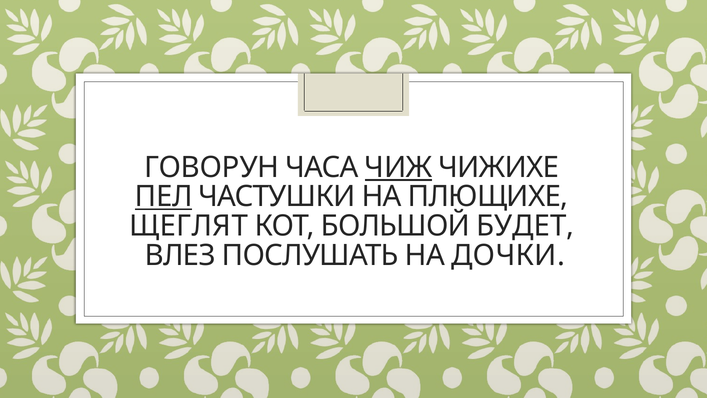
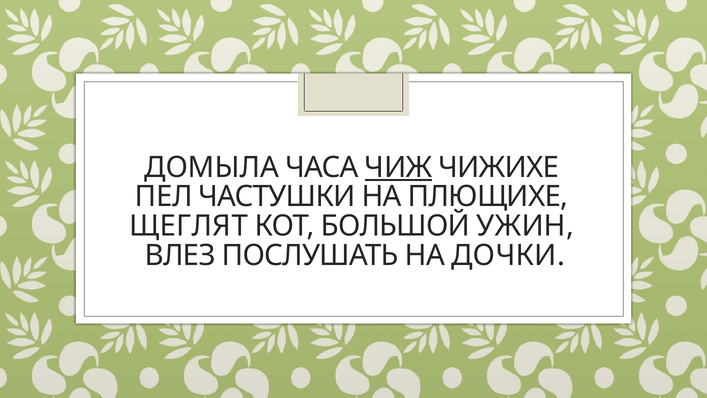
ГОВОРУН: ГОВОРУН -> ДОМЫЛА
ПЕЛ underline: present -> none
БУДЕТ: БУДЕТ -> УЖИН
